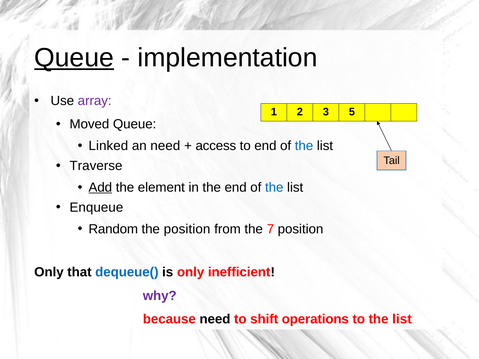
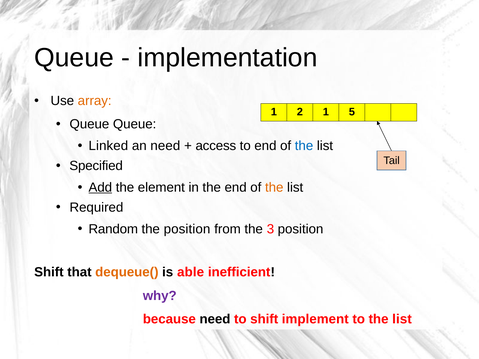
Queue at (74, 58) underline: present -> none
array colour: purple -> orange
2 3: 3 -> 1
Moved at (89, 124): Moved -> Queue
Traverse: Traverse -> Specified
the at (274, 187) colour: blue -> orange
Enqueue: Enqueue -> Required
7: 7 -> 3
Only at (49, 272): Only -> Shift
dequeue( colour: blue -> orange
is only: only -> able
operations: operations -> implement
